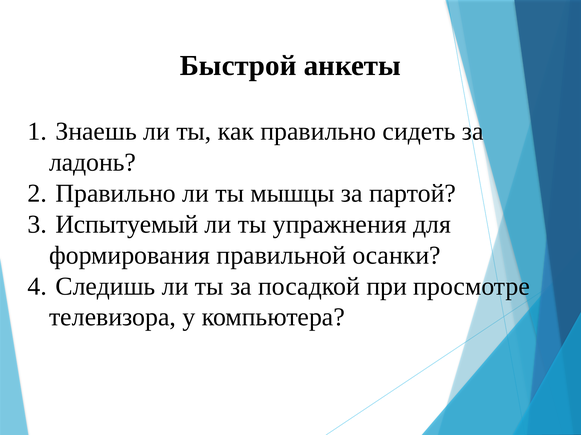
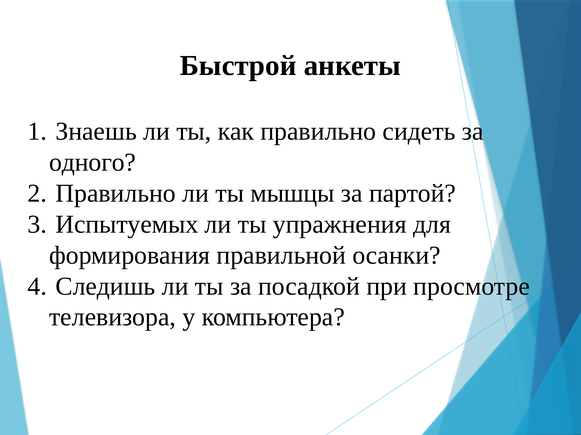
ладонь: ладонь -> одного
Испытуемый: Испытуемый -> Испытуемых
